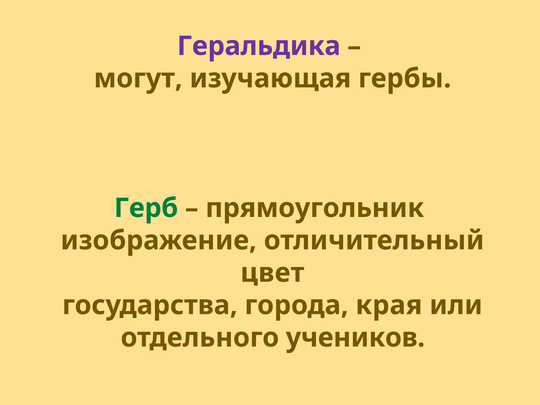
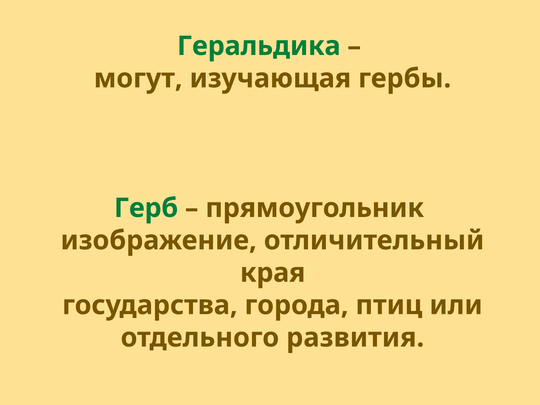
Геральдика colour: purple -> green
цвет: цвет -> края
края: края -> птиц
учеников: учеников -> развития
